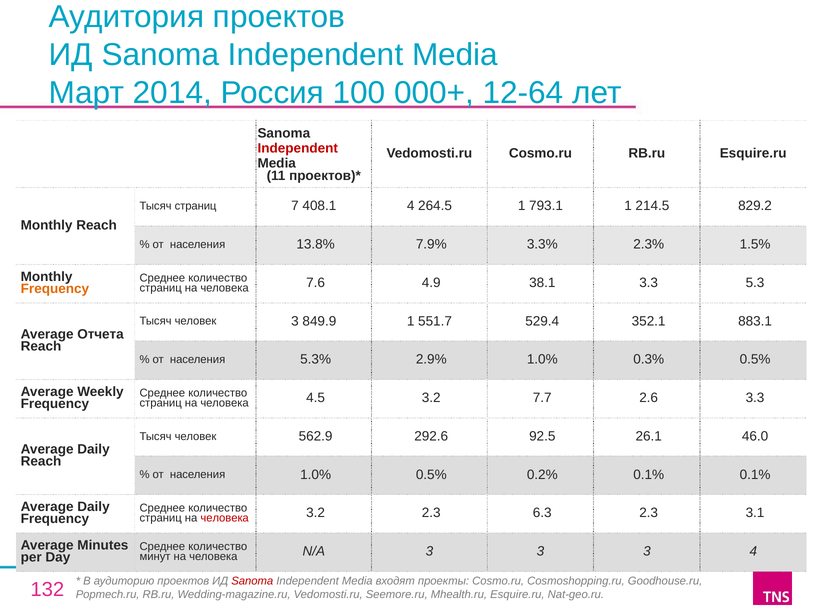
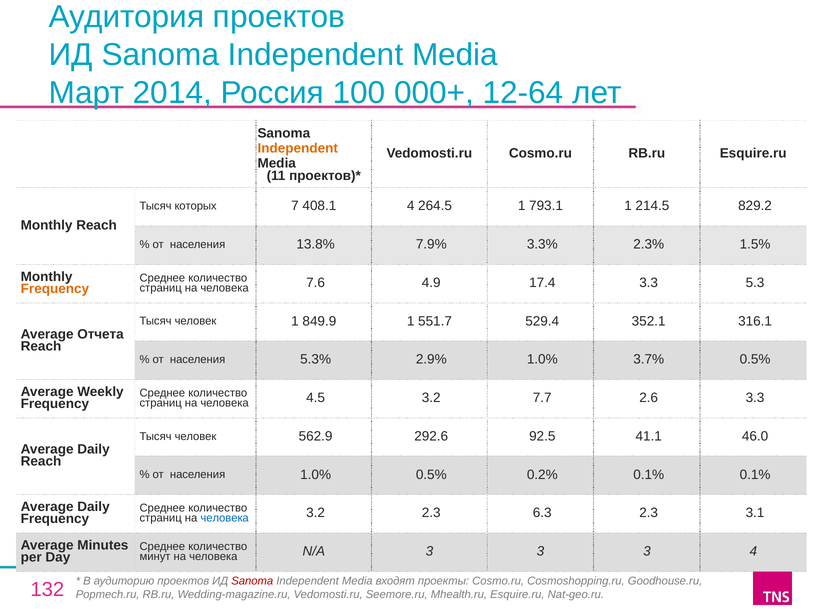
Independent at (298, 148) colour: red -> orange
Тысяч страниц: страниц -> которых
38.1: 38.1 -> 17.4
человек 3: 3 -> 1
883.1: 883.1 -> 316.1
0.3%: 0.3% -> 3.7%
26.1: 26.1 -> 41.1
человека at (225, 519) colour: red -> blue
